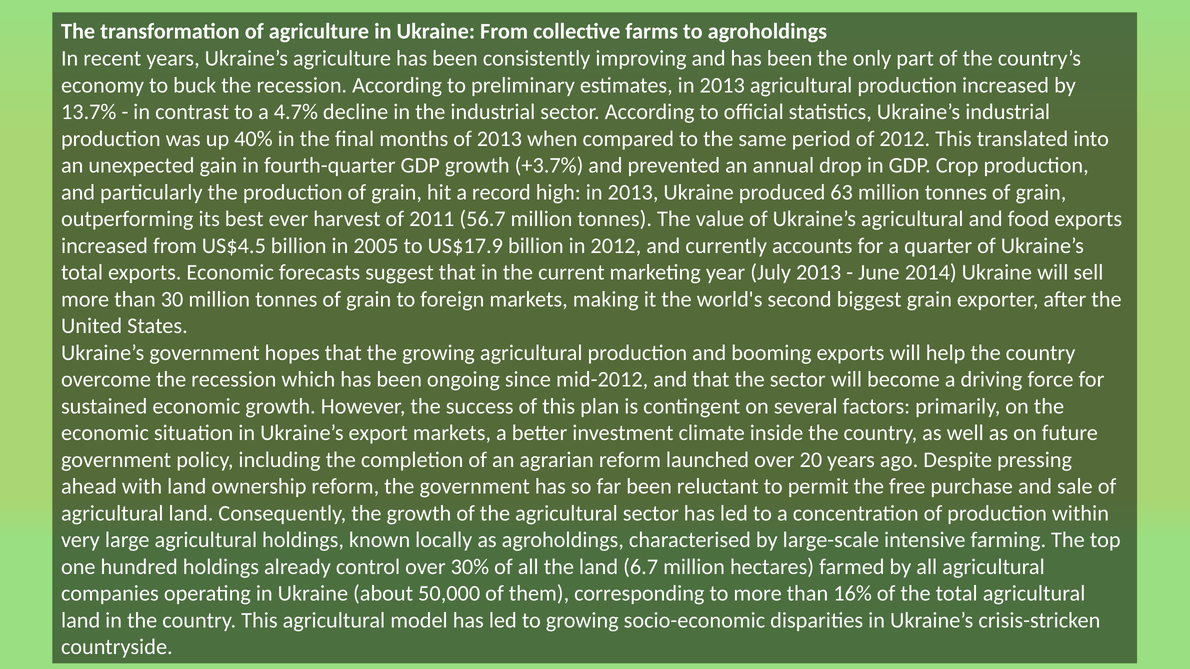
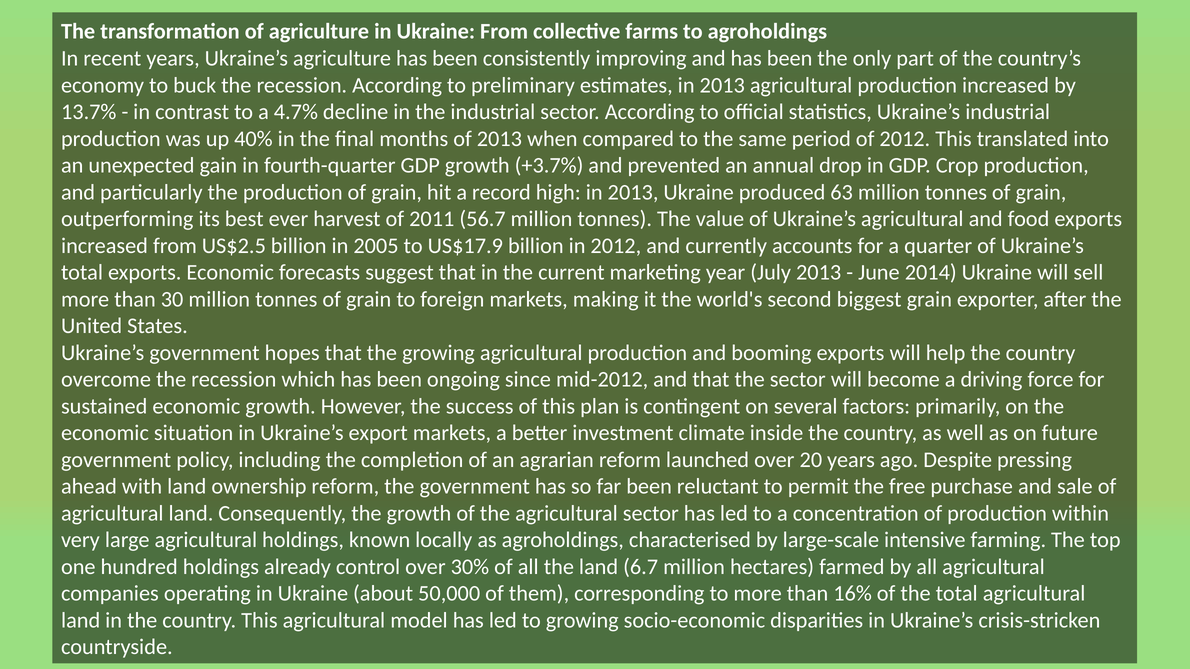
US$4.5: US$4.5 -> US$2.5
